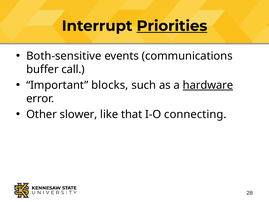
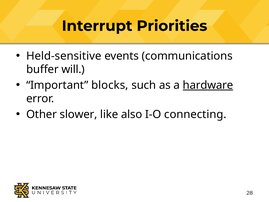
Priorities underline: present -> none
Both-sensitive: Both-sensitive -> Held-sensitive
call: call -> will
that: that -> also
